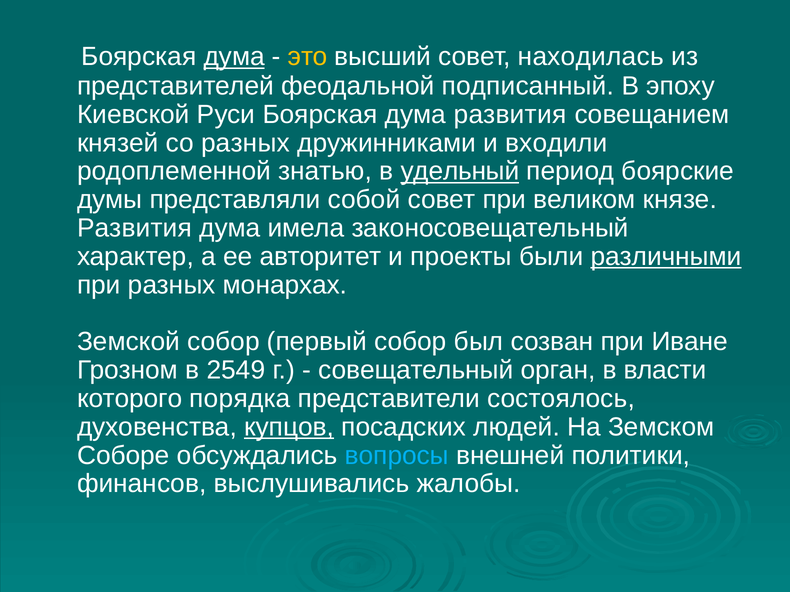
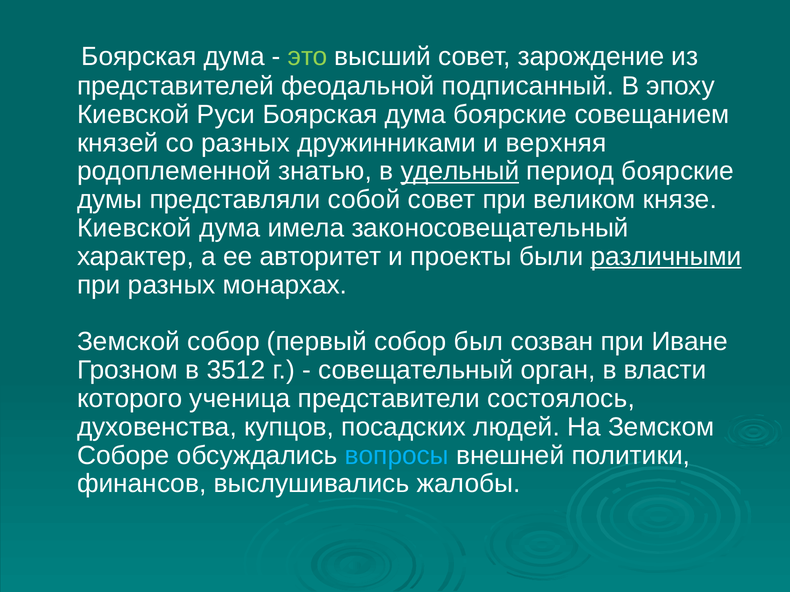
дума at (234, 57) underline: present -> none
это colour: yellow -> light green
находилась: находилась -> зарождение
дума развития: развития -> боярские
входили: входили -> верхняя
Развития at (134, 228): Развития -> Киевской
2549: 2549 -> 3512
порядка: порядка -> ученица
купцов underline: present -> none
